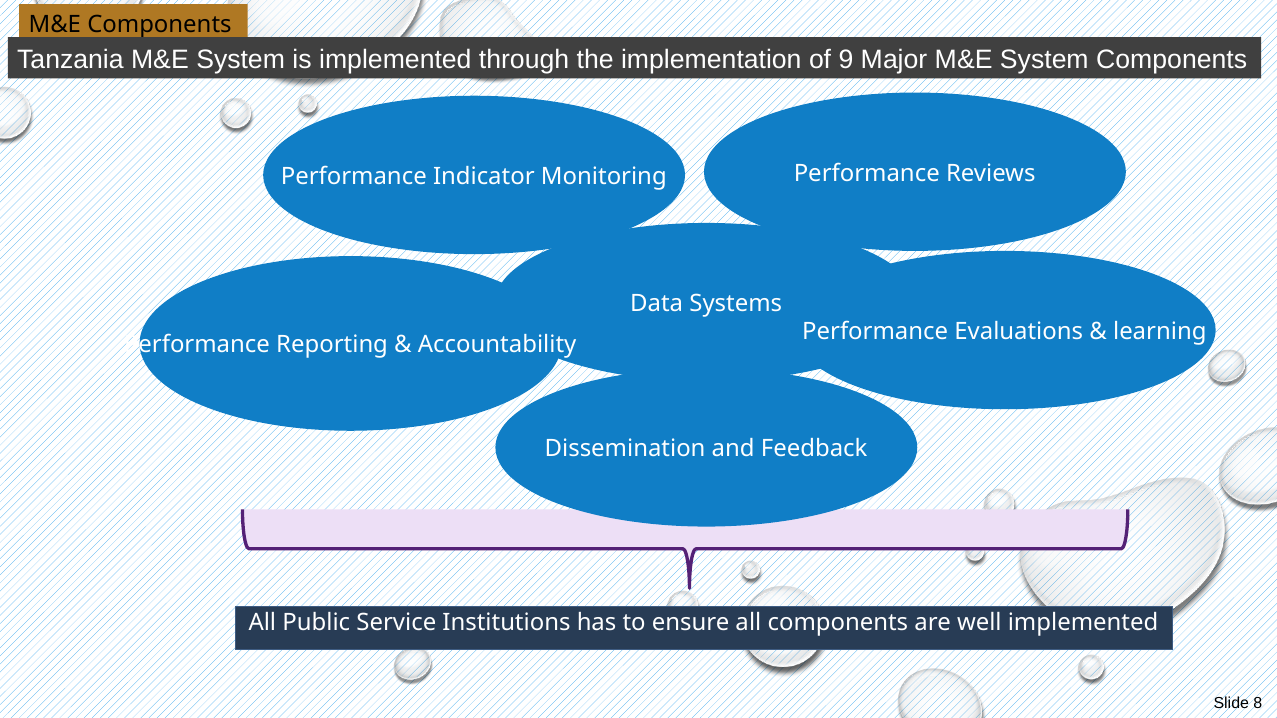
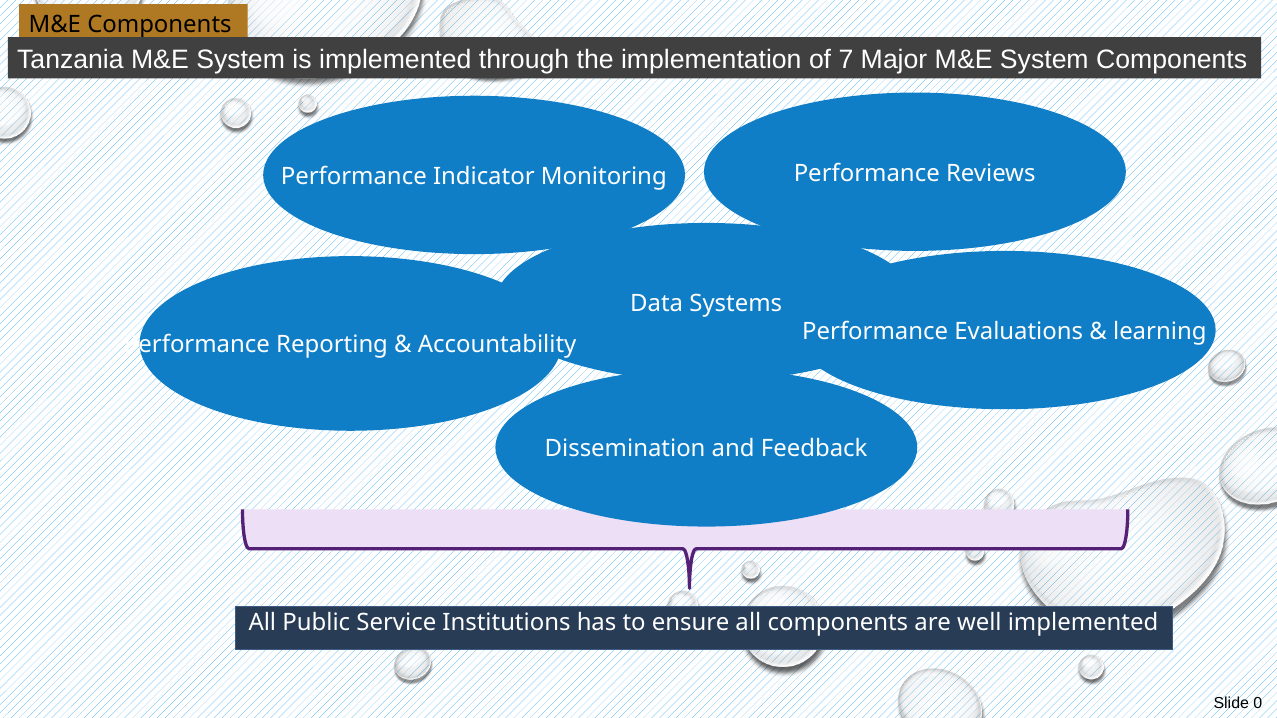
9: 9 -> 7
8: 8 -> 0
